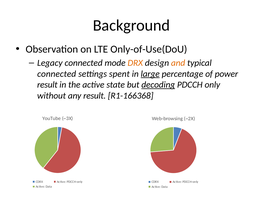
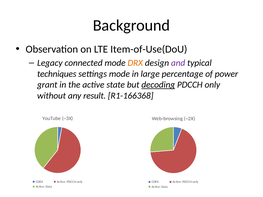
Only-of-Use(DoU: Only-of-Use(DoU -> Item-of-Use(DoU
and colour: orange -> purple
connected at (57, 74): connected -> techniques
settings spent: spent -> mode
large underline: present -> none
result at (47, 85): result -> grant
